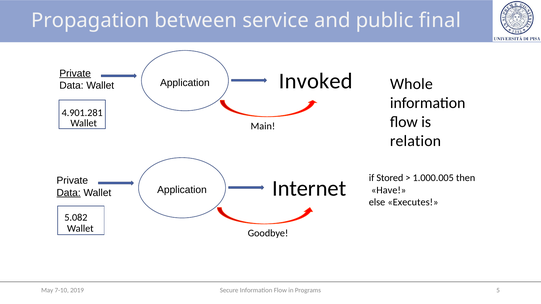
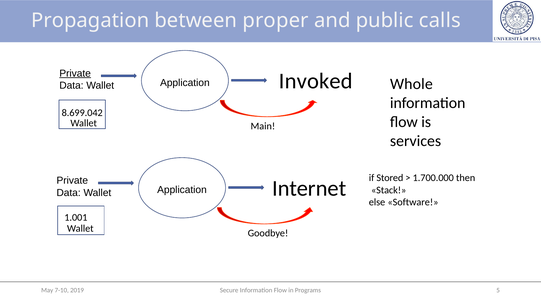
service: service -> proper
final: final -> calls
4.901.281: 4.901.281 -> 8.699.042
relation: relation -> services
1.000.005: 1.000.005 -> 1.700.000
Have: Have -> Stack
Data at (69, 193) underline: present -> none
Executes: Executes -> Software
5.082: 5.082 -> 1.001
